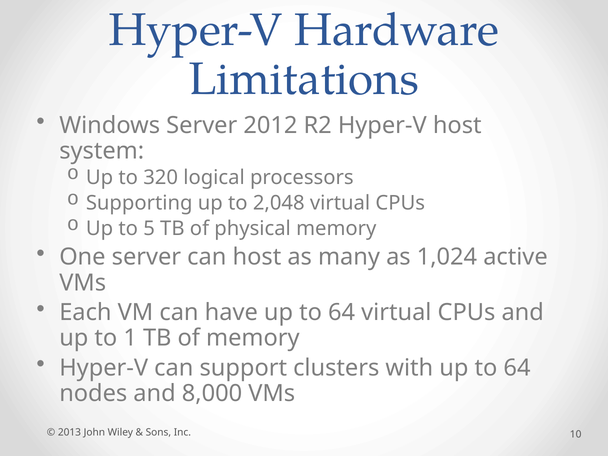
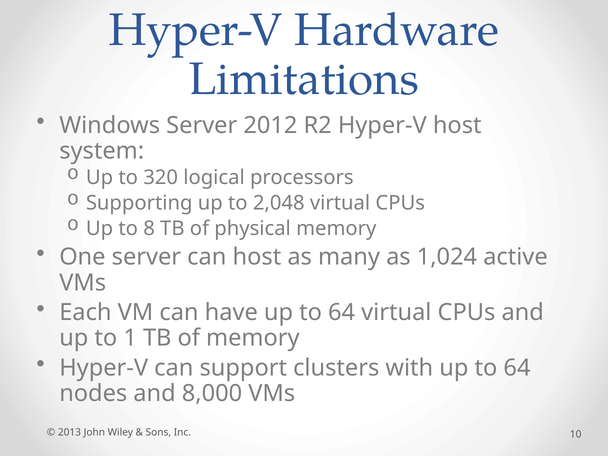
5: 5 -> 8
